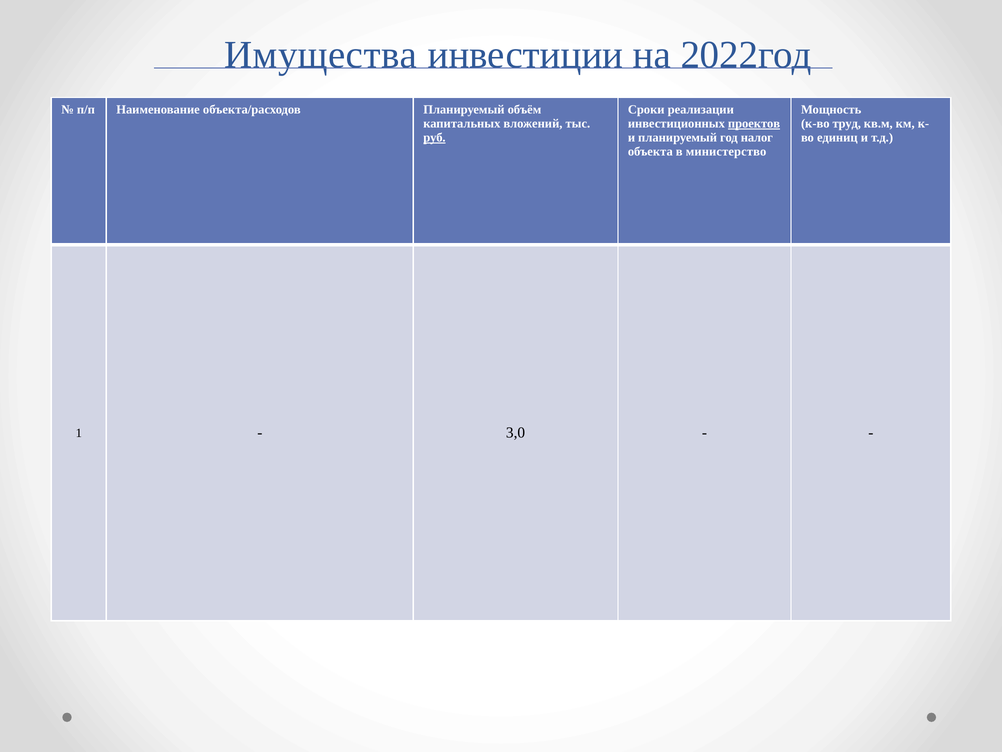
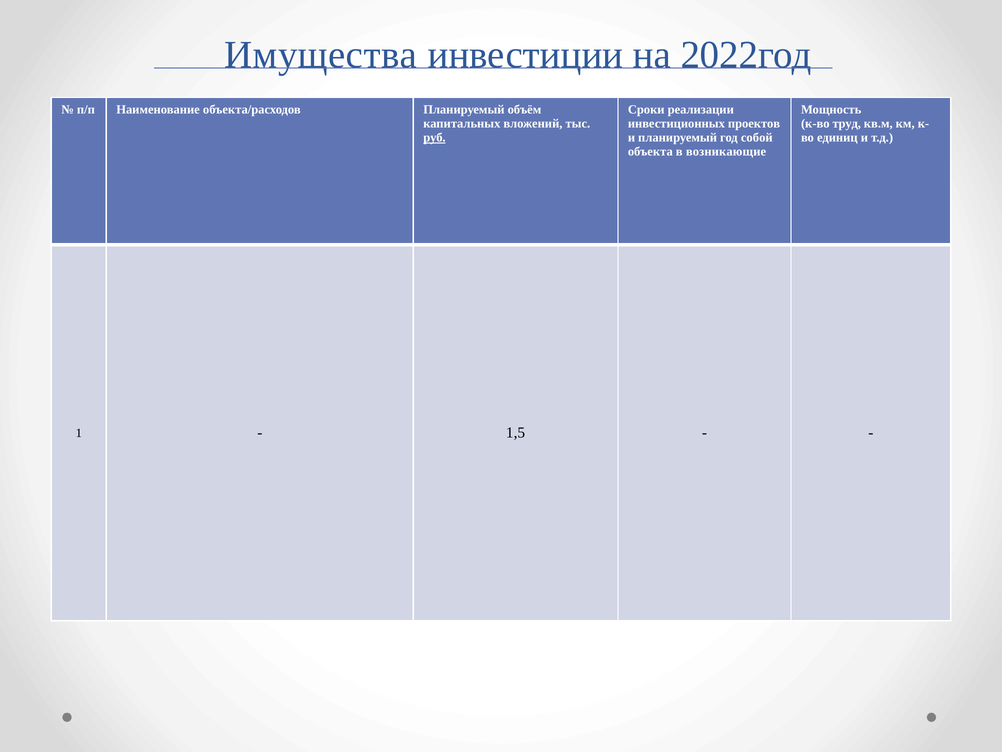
проектов underline: present -> none
налог: налог -> собой
министерство: министерство -> возникающие
3,0: 3,0 -> 1,5
